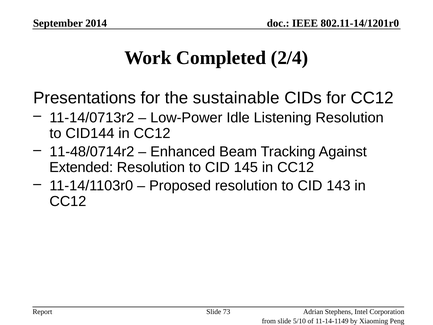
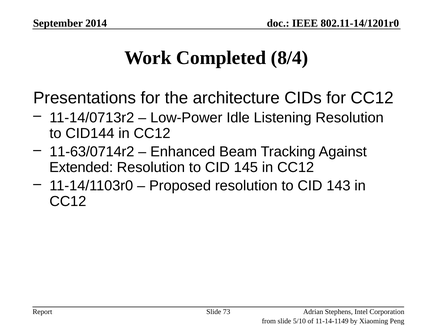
2/4: 2/4 -> 8/4
sustainable: sustainable -> architecture
11-48/0714r2: 11-48/0714r2 -> 11-63/0714r2
